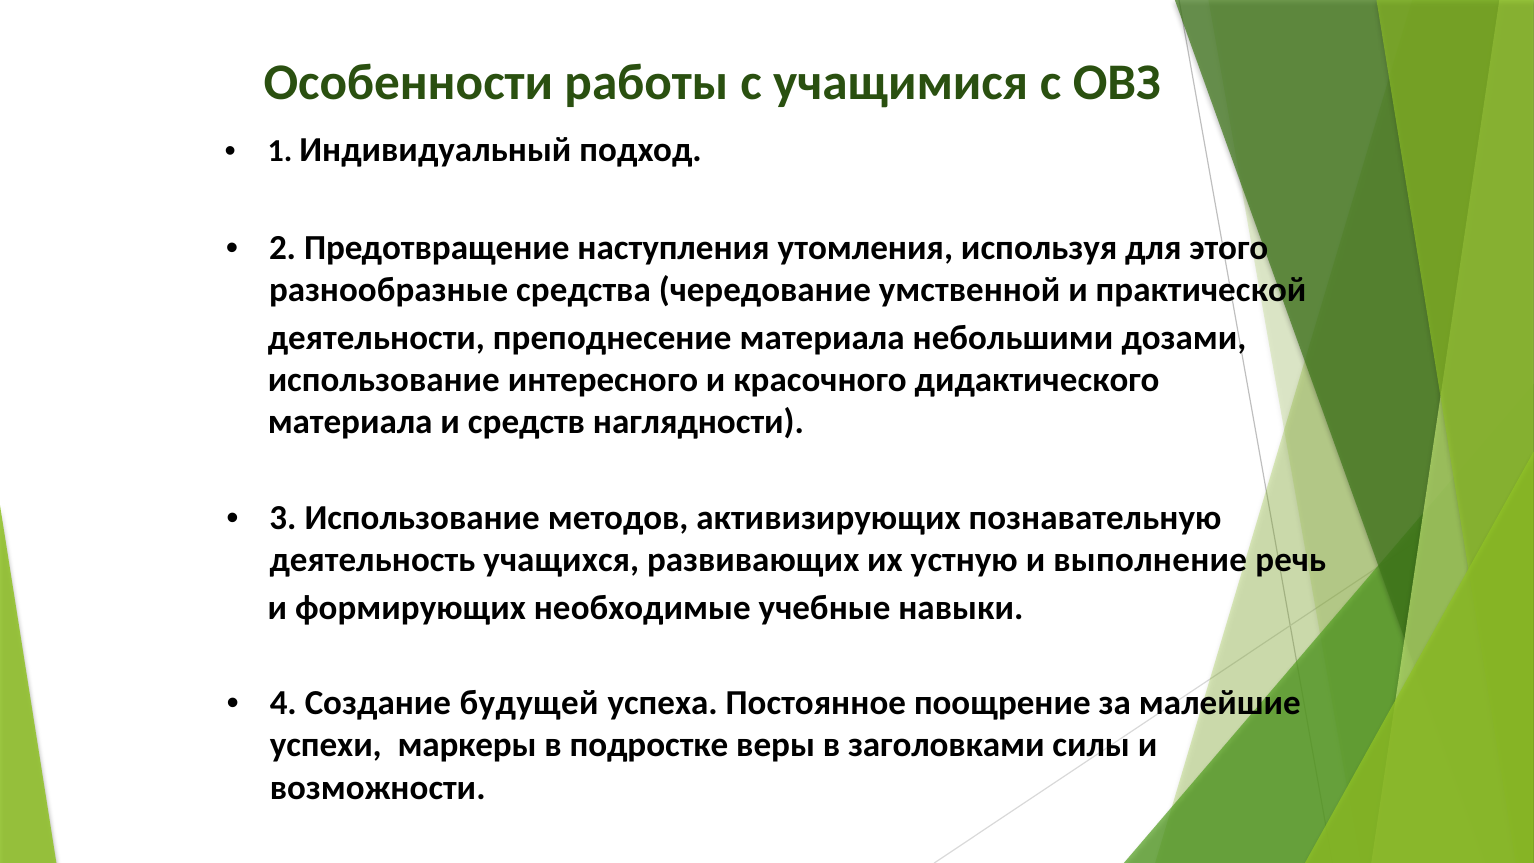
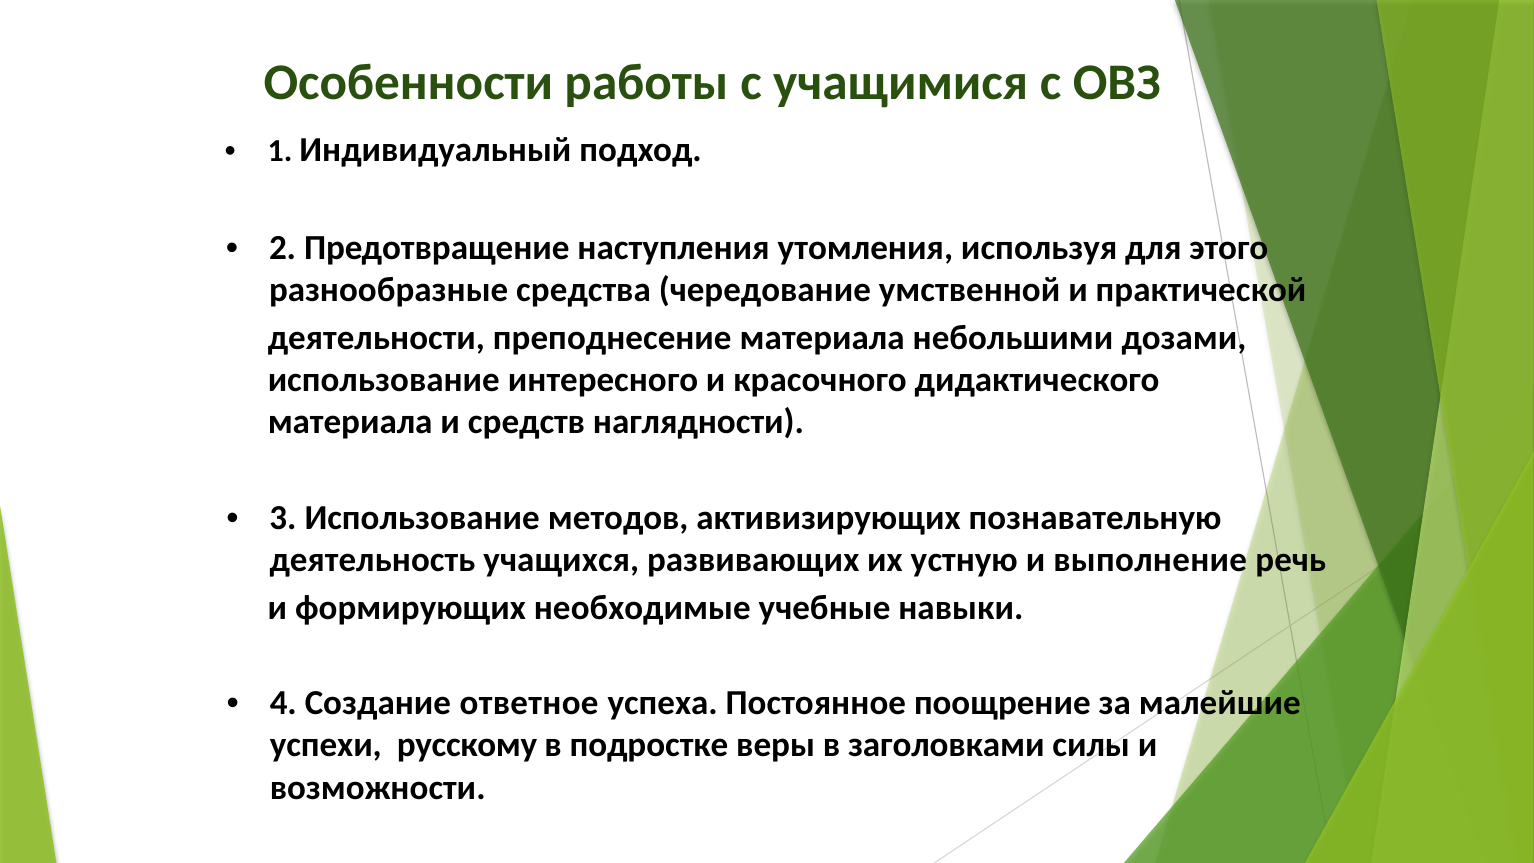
будущей: будущей -> ответное
маркеры: маркеры -> русскому
